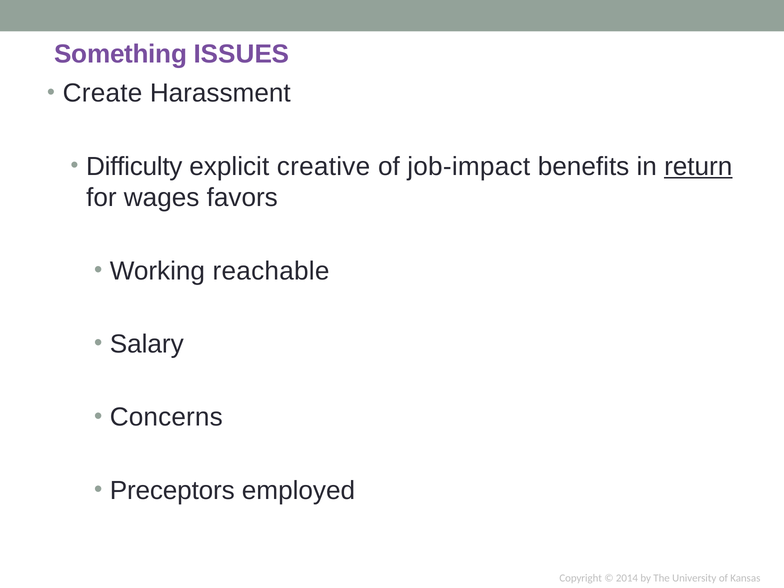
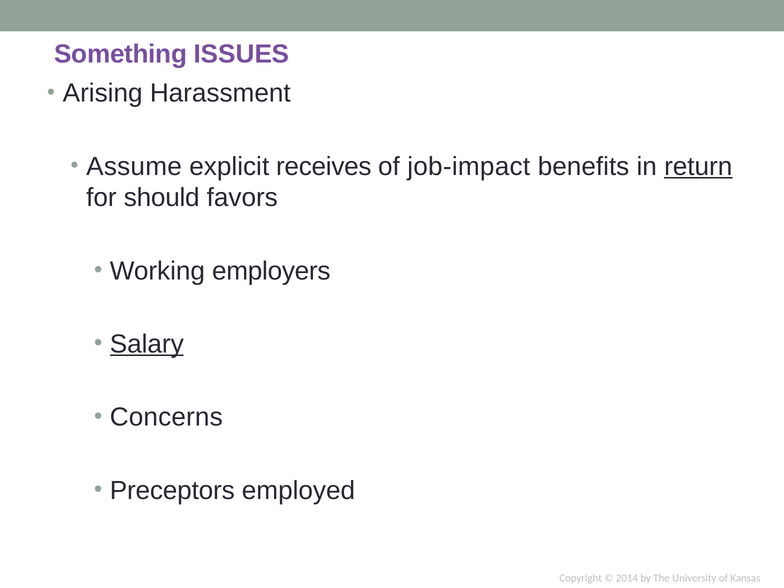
Create: Create -> Arising
Difficulty: Difficulty -> Assume
creative: creative -> receives
wages: wages -> should
reachable: reachable -> employers
Salary underline: none -> present
